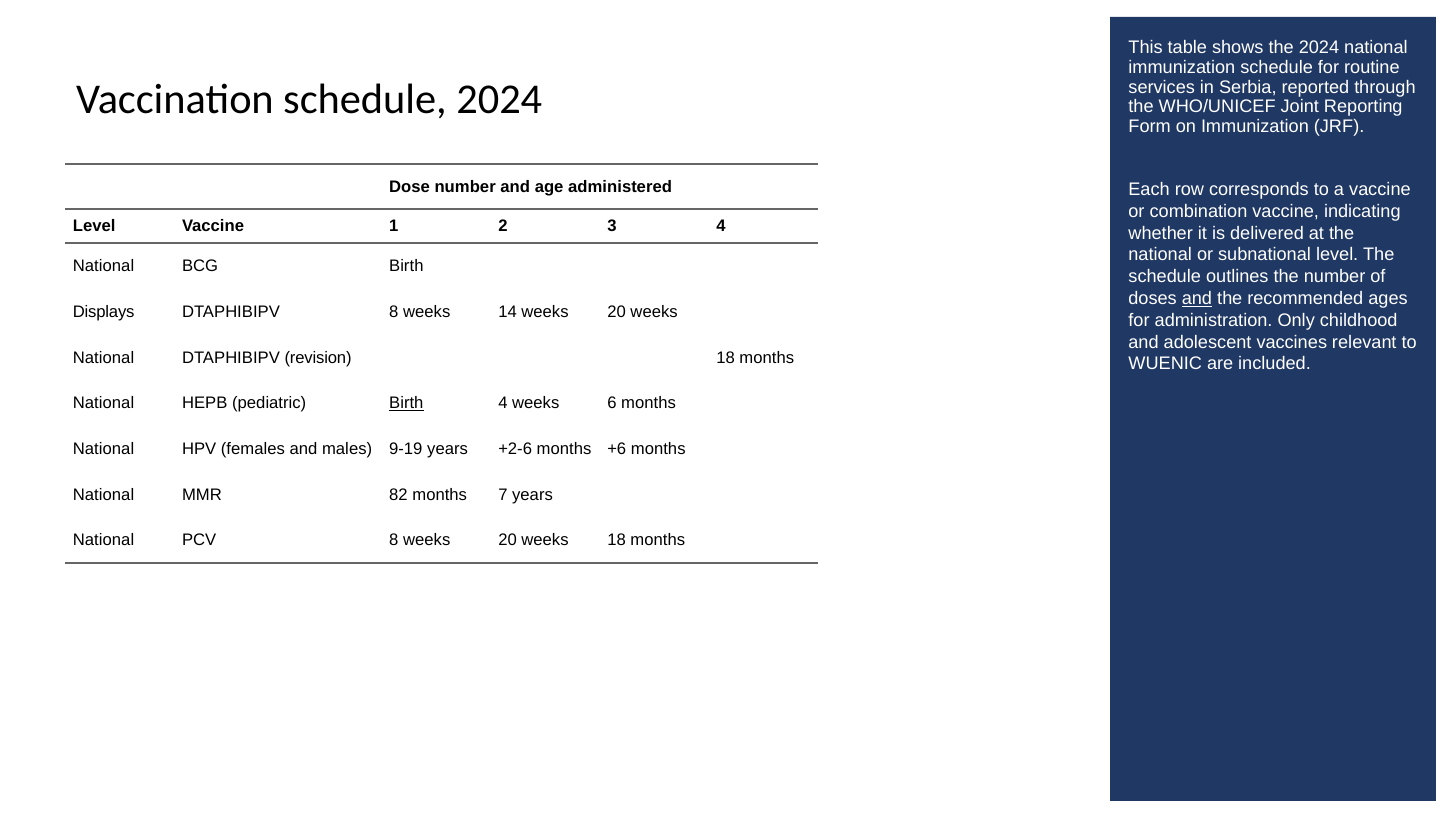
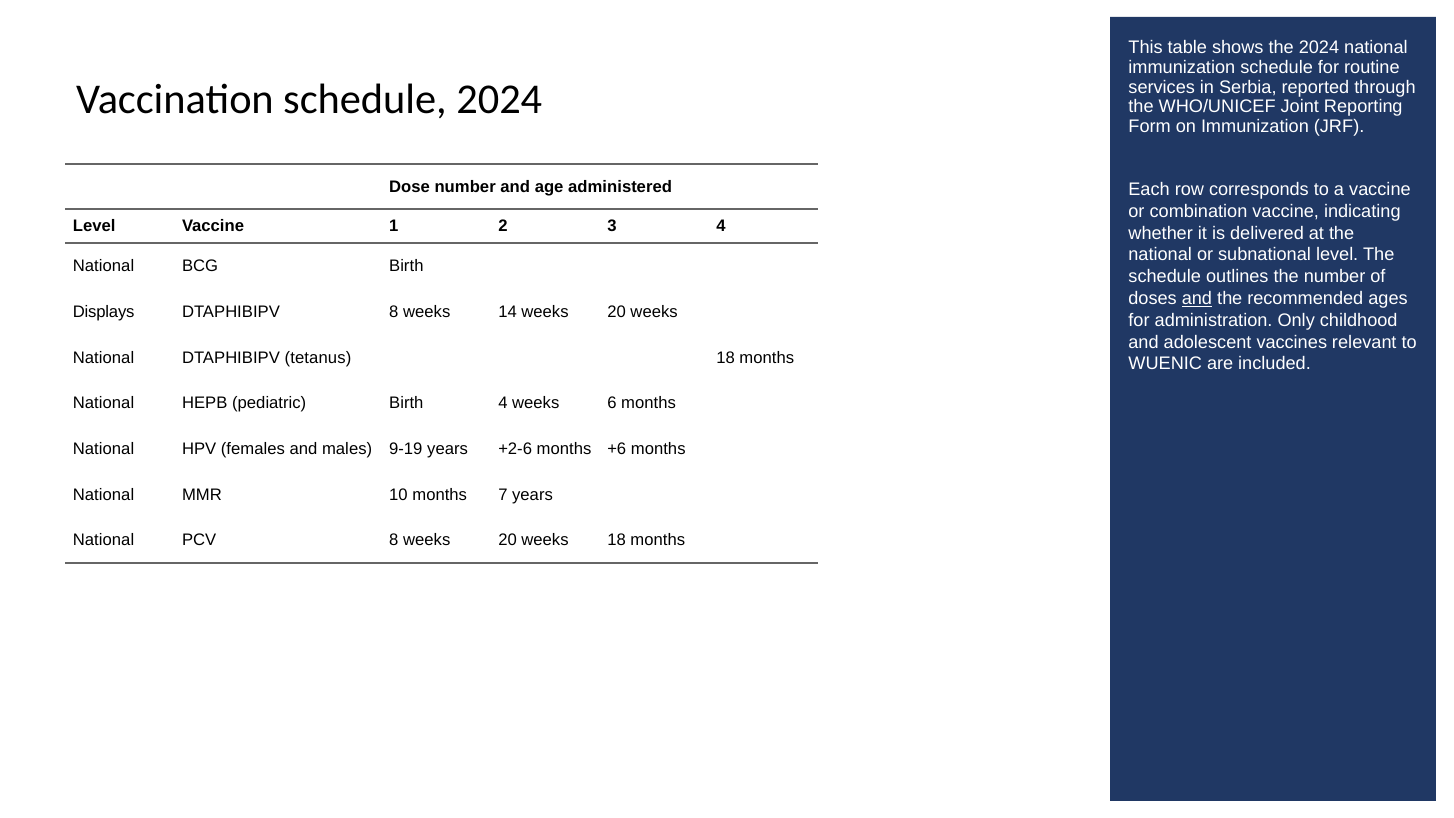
DTAPHIBIPV revision: revision -> tetanus
Birth at (406, 403) underline: present -> none
82: 82 -> 10
